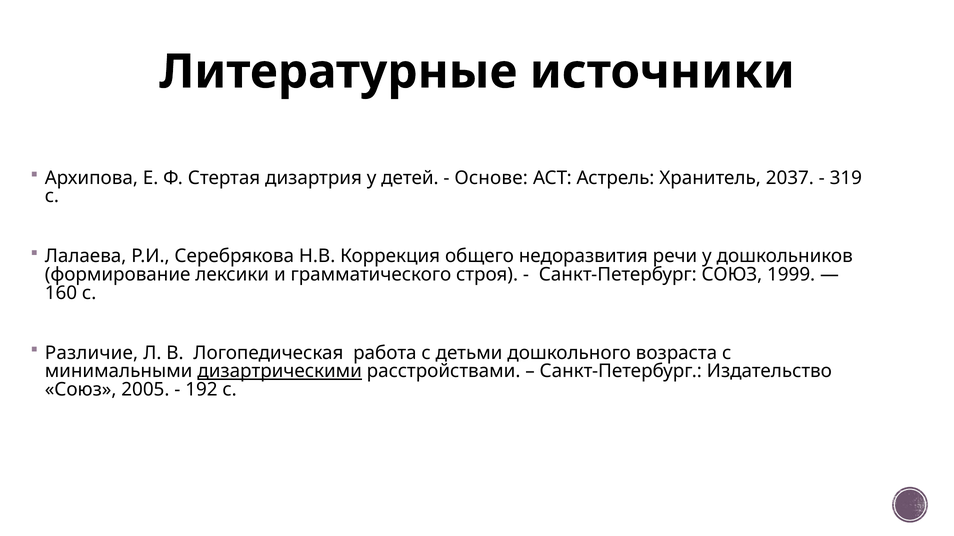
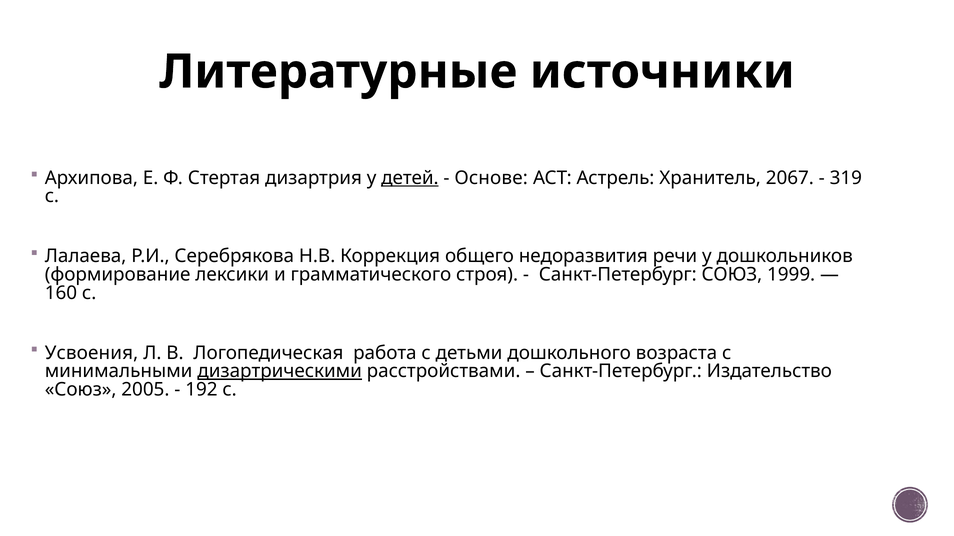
детей underline: none -> present
2037: 2037 -> 2067
Различие: Различие -> Усвоения
